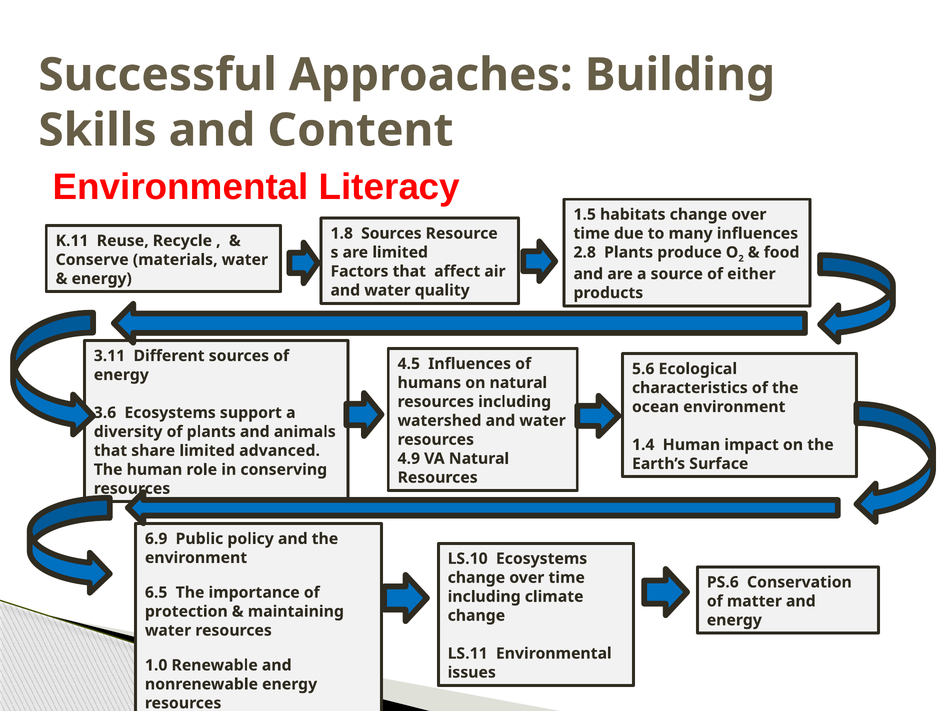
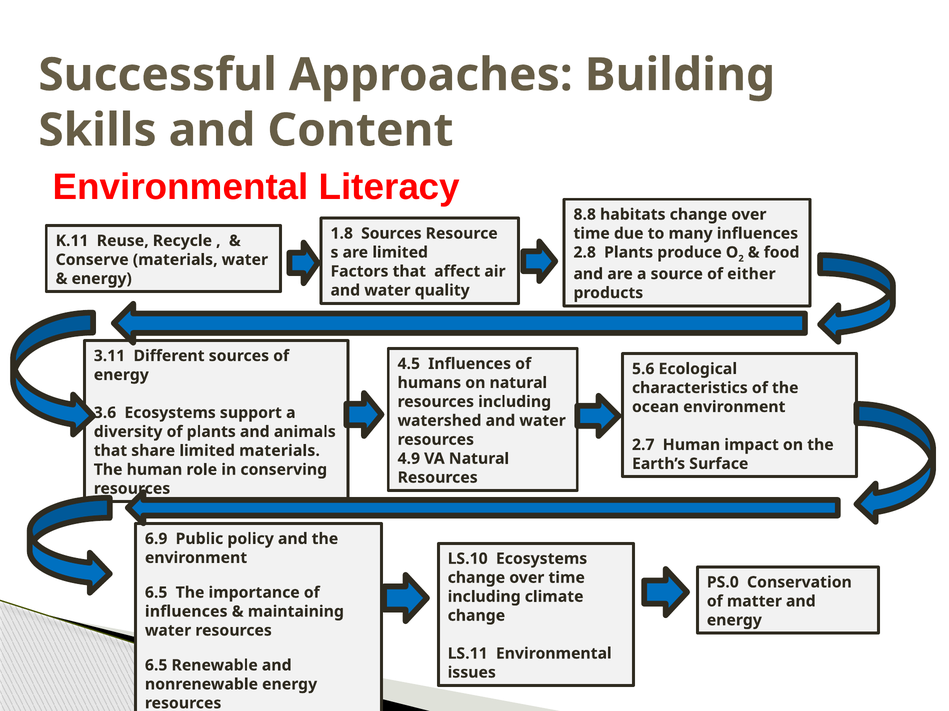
1.5: 1.5 -> 8.8
1.4: 1.4 -> 2.7
limited advanced: advanced -> materials
PS.6: PS.6 -> PS.0
protection at (186, 612): protection -> influences
1.0 at (156, 666): 1.0 -> 6.5
